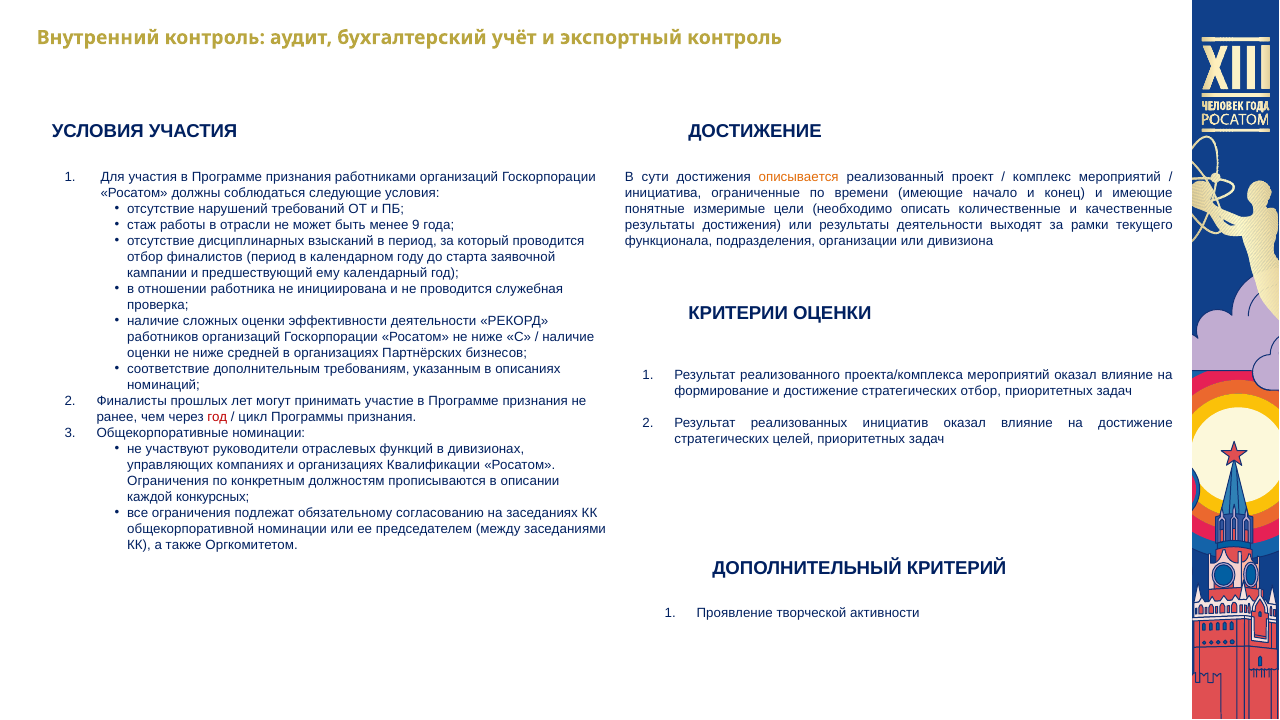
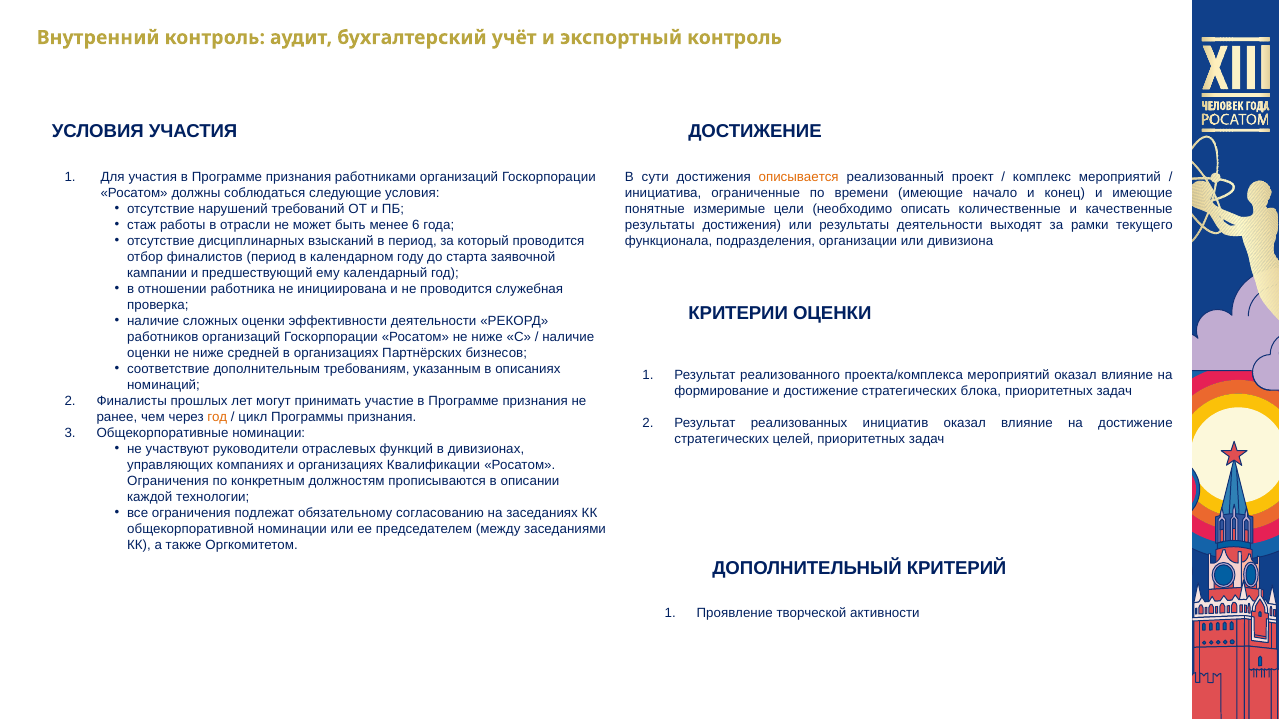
9: 9 -> 6
стратегических отбор: отбор -> блока
год at (217, 417) colour: red -> orange
конкурсных: конкурсных -> технологии
